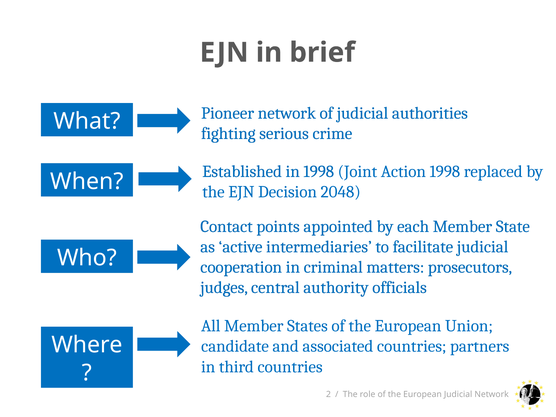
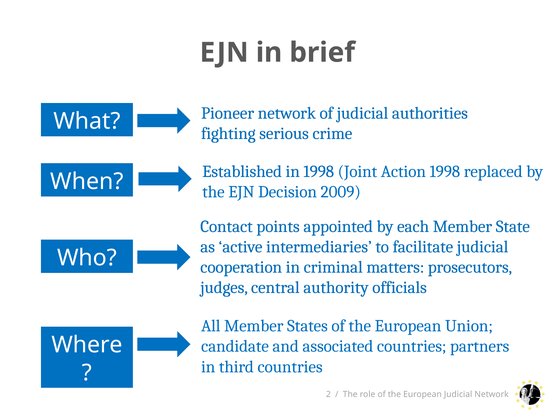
2048: 2048 -> 2009
